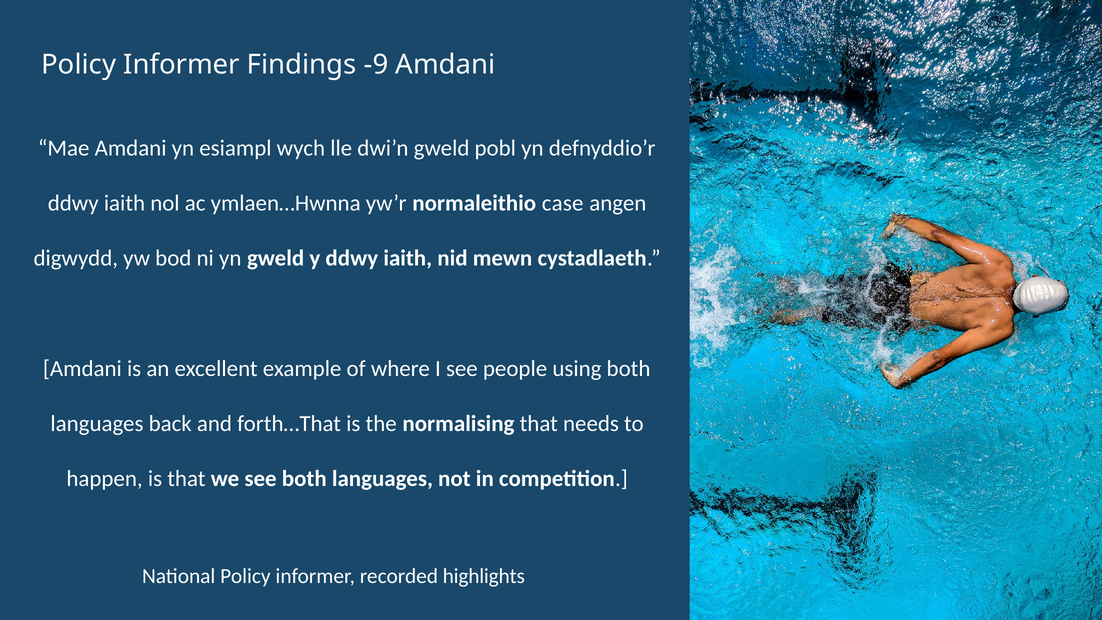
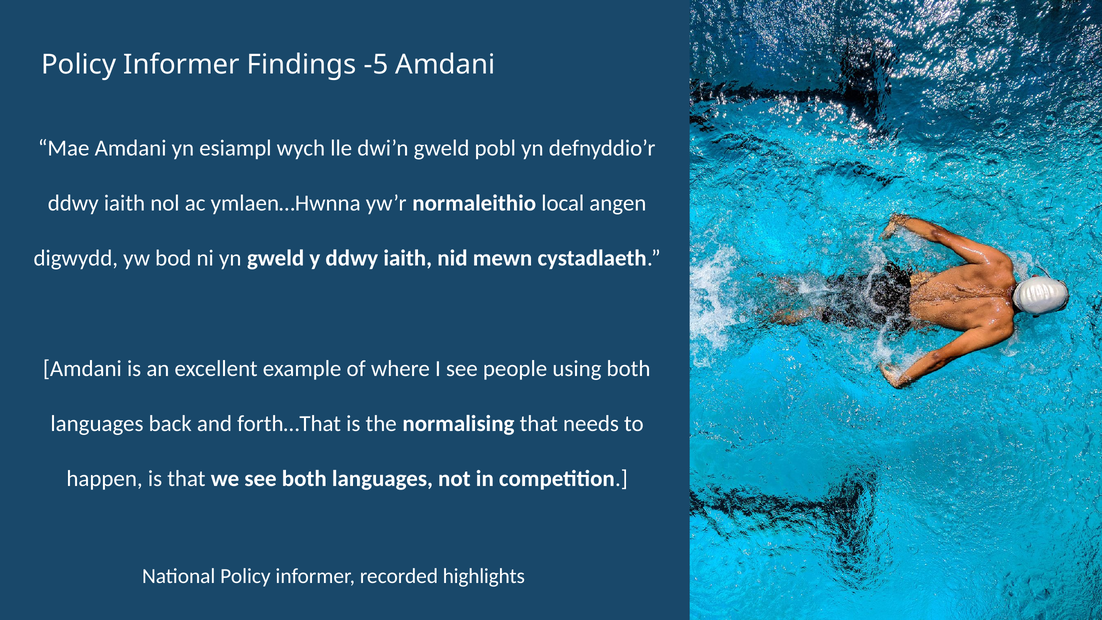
-9: -9 -> -5
case: case -> local
